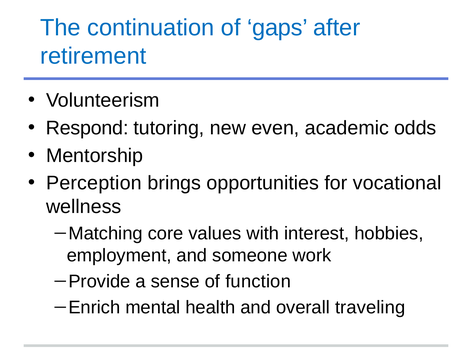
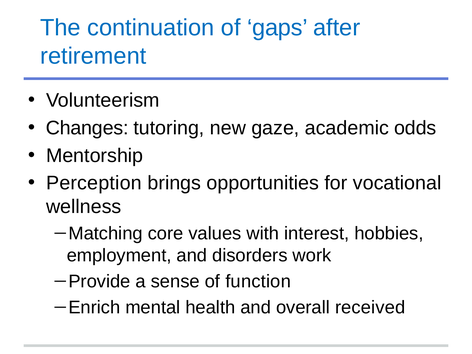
Respond: Respond -> Changes
even: even -> gaze
someone: someone -> disorders
traveling: traveling -> received
